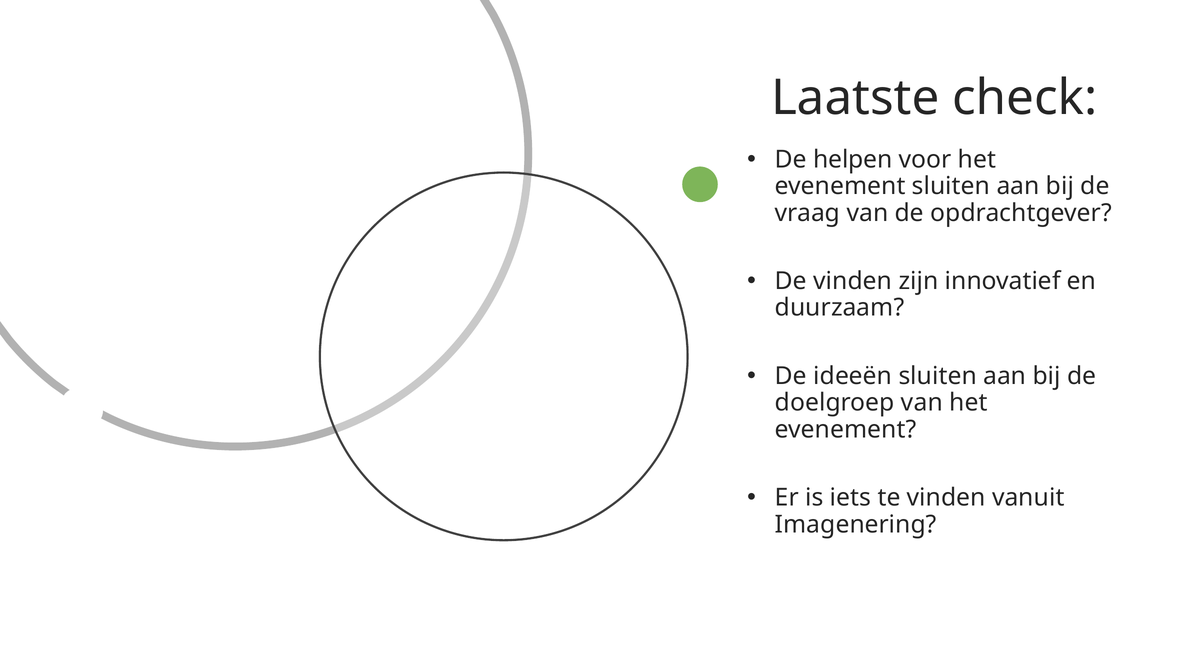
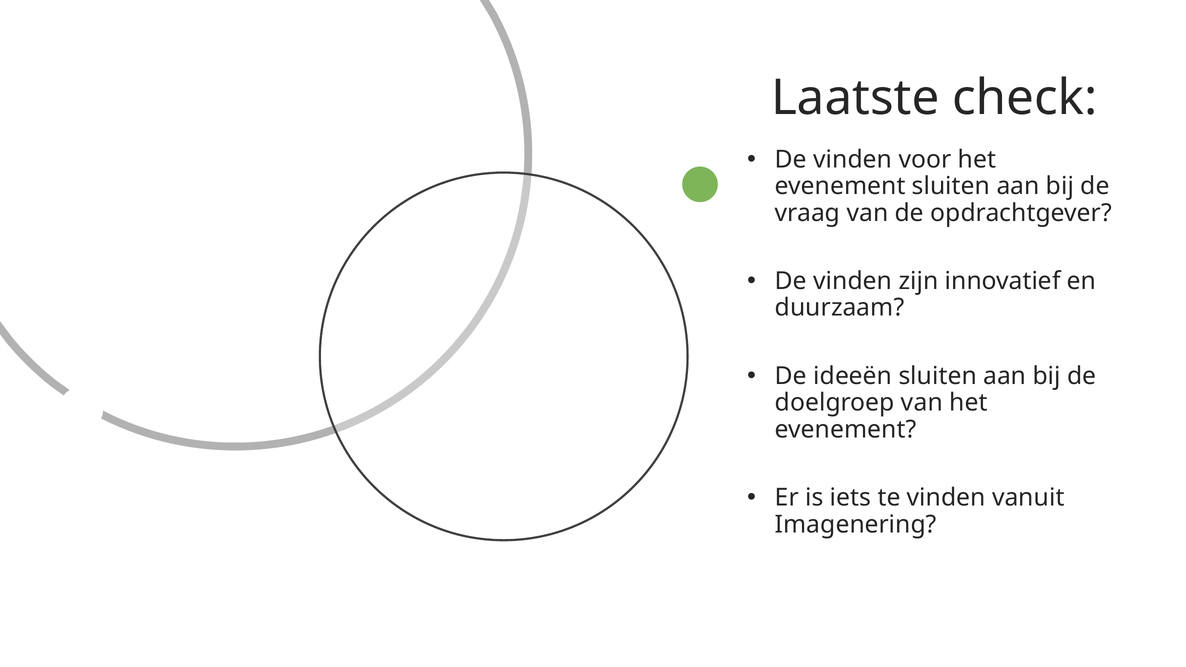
helpen at (853, 159): helpen -> vinden
